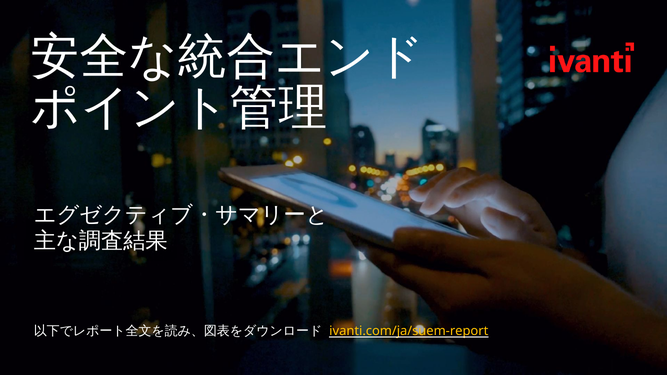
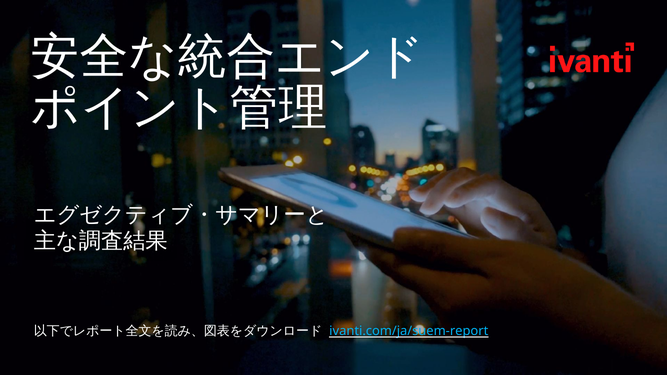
ivanti.com/ja/suem-report colour: yellow -> light blue
